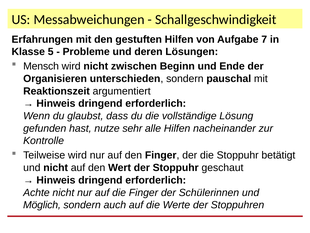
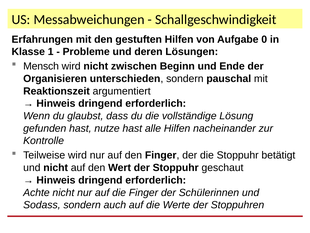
7: 7 -> 0
5: 5 -> 1
nutze sehr: sehr -> hast
Möglich: Möglich -> Sodass
